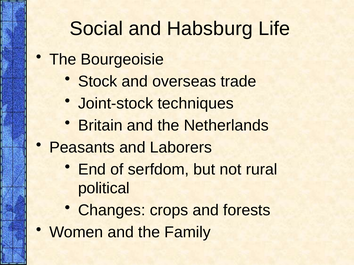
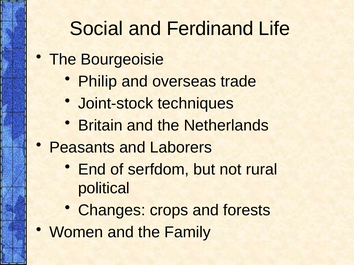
Habsburg: Habsburg -> Ferdinand
Stock: Stock -> Philip
